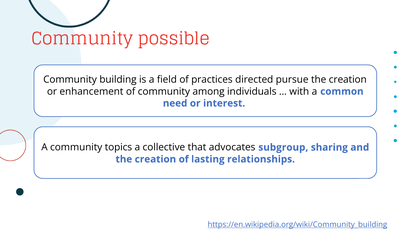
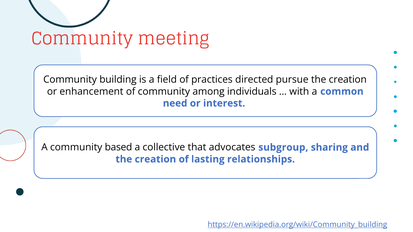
possible: possible -> meeting
topics: topics -> based
